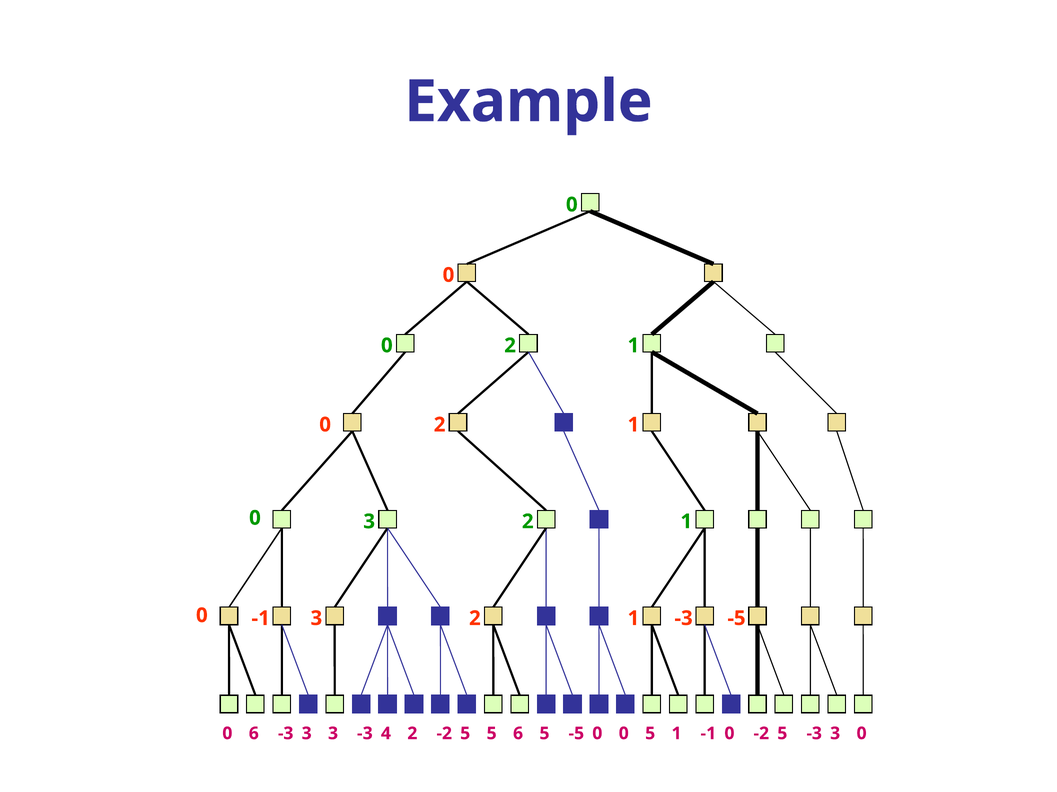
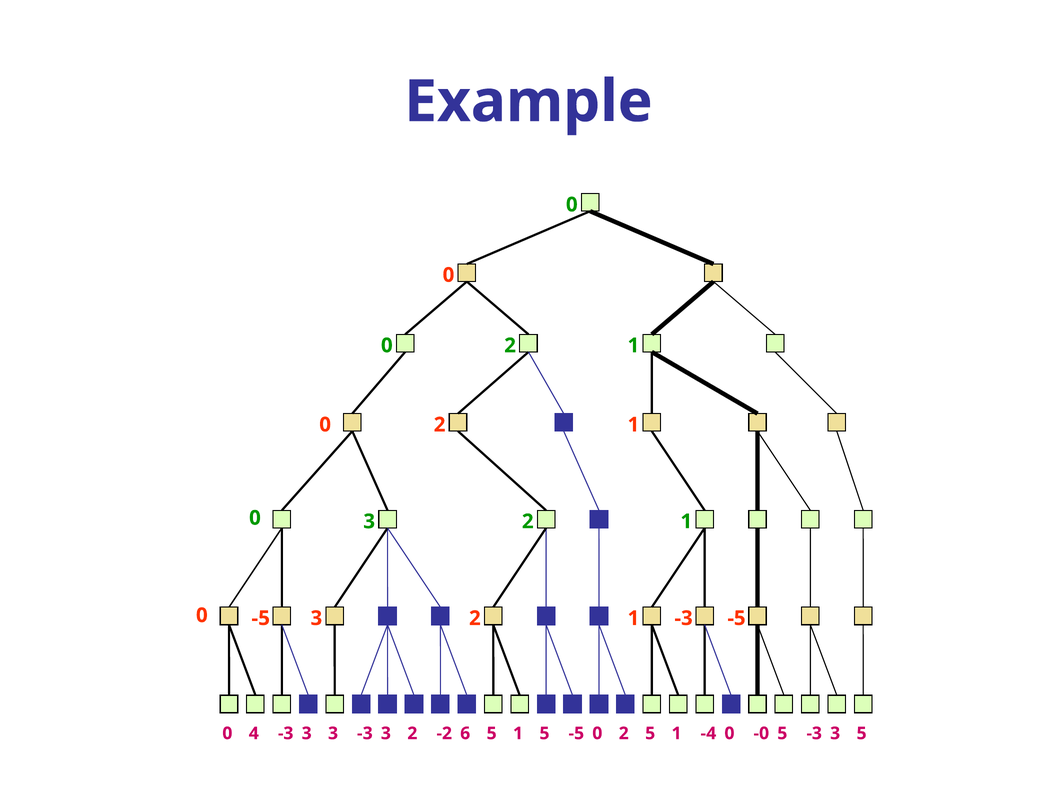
0 -1: -1 -> -5
0 6: 6 -> 4
-3 4: 4 -> 3
-2 5: 5 -> 6
6 at (518, 734): 6 -> 1
0 at (624, 734): 0 -> 2
1 -1: -1 -> -4
3 -2: -2 -> -0
5 3 0: 0 -> 5
